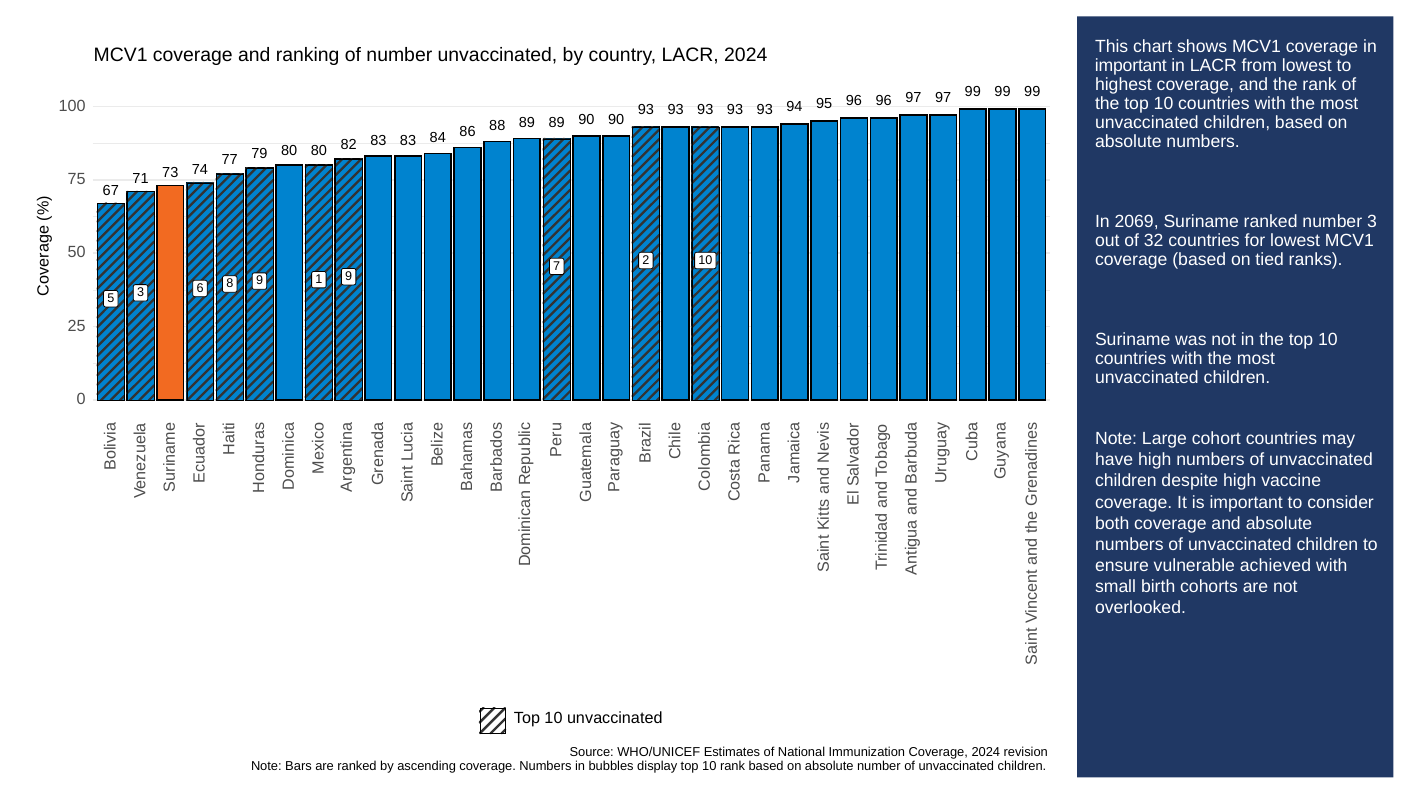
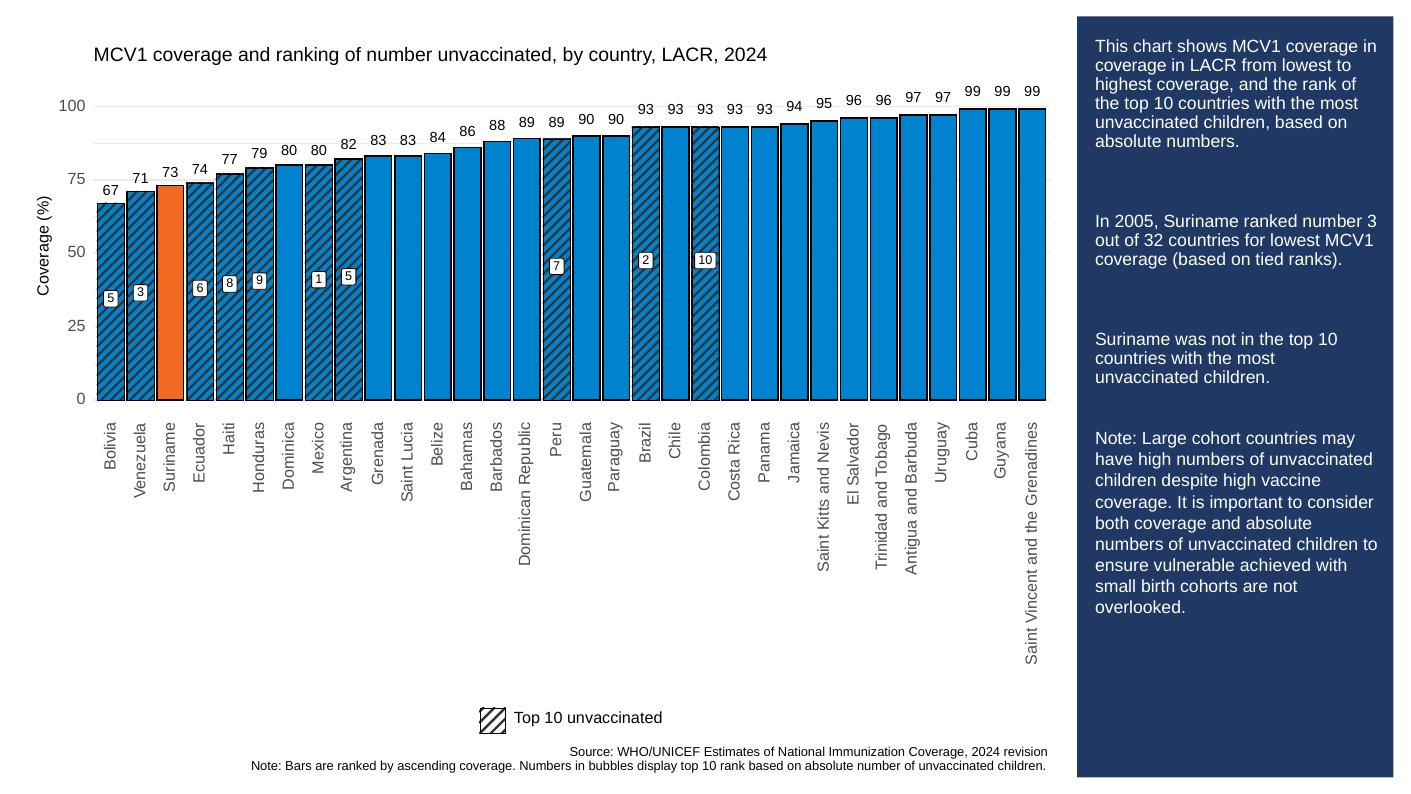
important at (1131, 65): important -> coverage
2069: 2069 -> 2005
1 9: 9 -> 5
